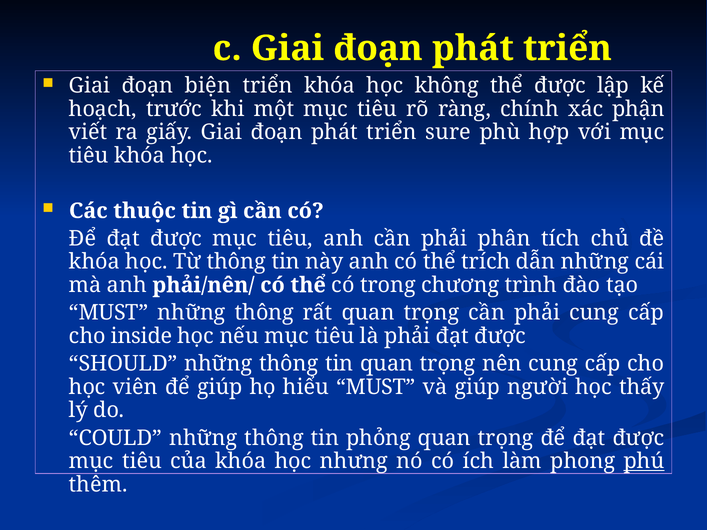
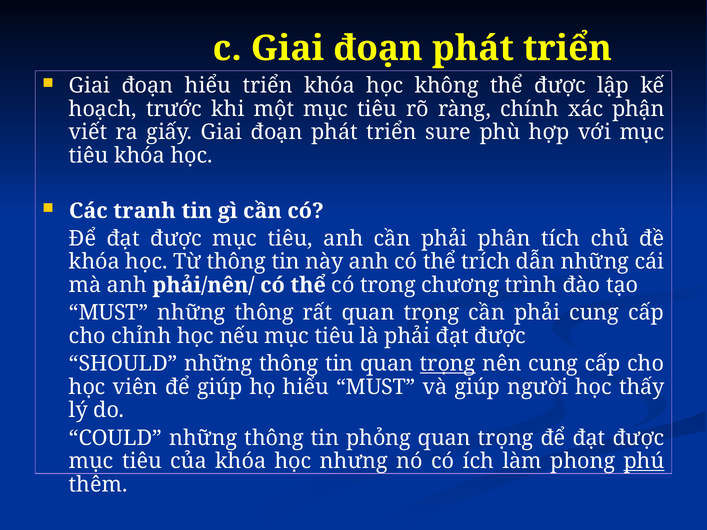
đoạn biện: biện -> hiểu
thuộc: thuộc -> tranh
inside: inside -> chỉnh
trọng at (448, 364) underline: none -> present
